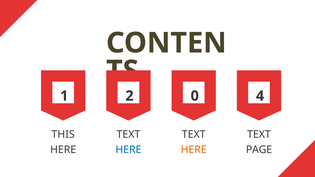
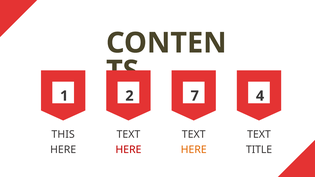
0: 0 -> 7
HERE at (128, 150) colour: blue -> red
PAGE: PAGE -> TITLE
